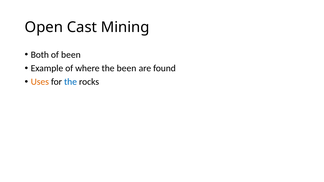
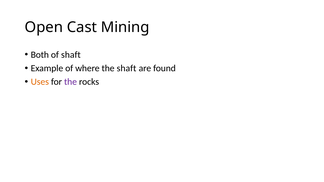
of been: been -> shaft
the been: been -> shaft
the at (70, 82) colour: blue -> purple
